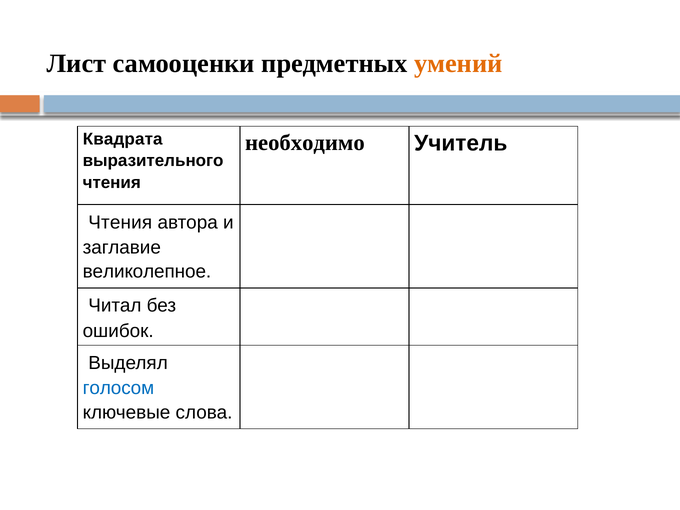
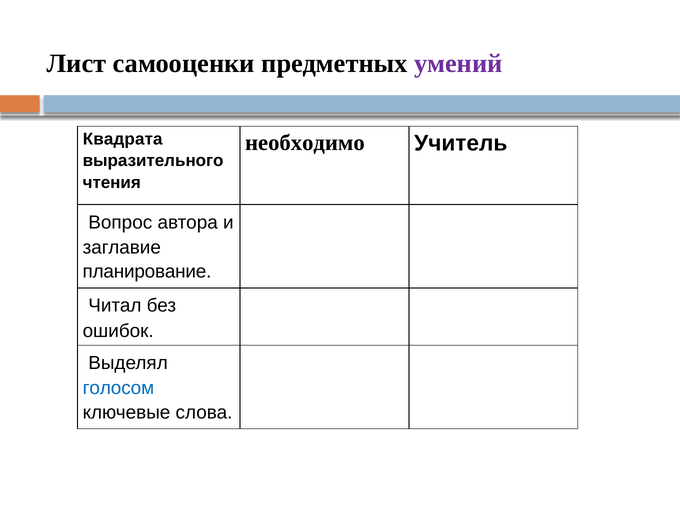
умений colour: orange -> purple
Чтения at (120, 222): Чтения -> Вопрос
великолепное: великолепное -> планирование
